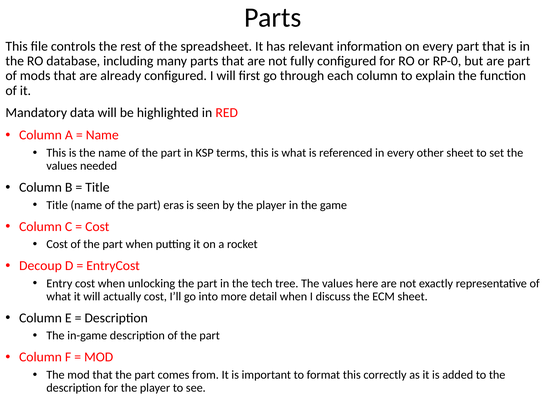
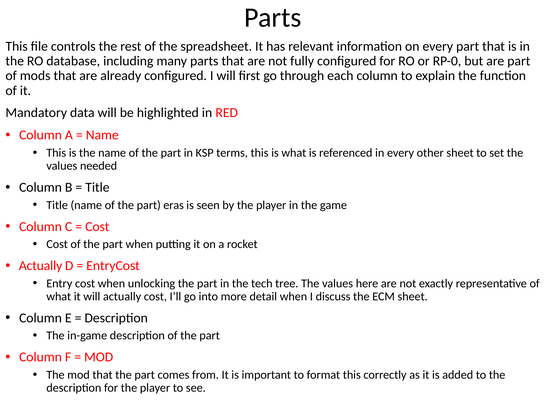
Decoup at (40, 266): Decoup -> Actually
